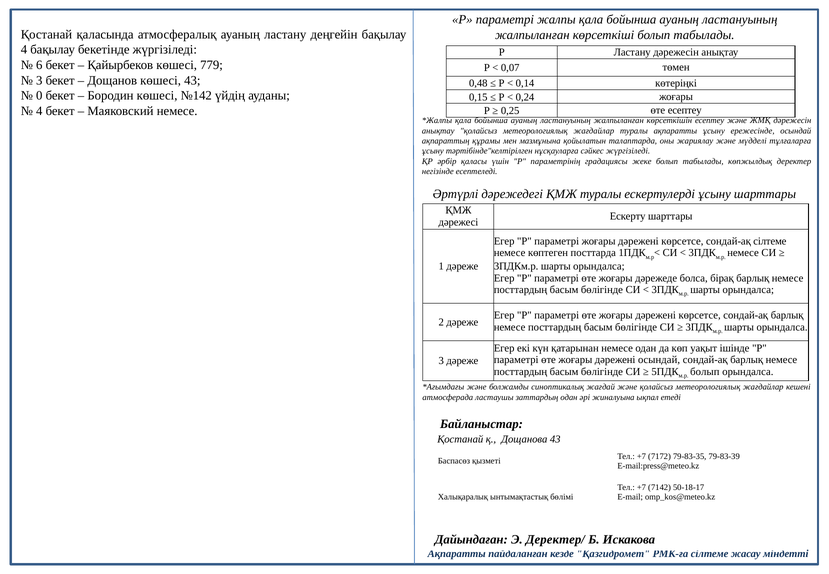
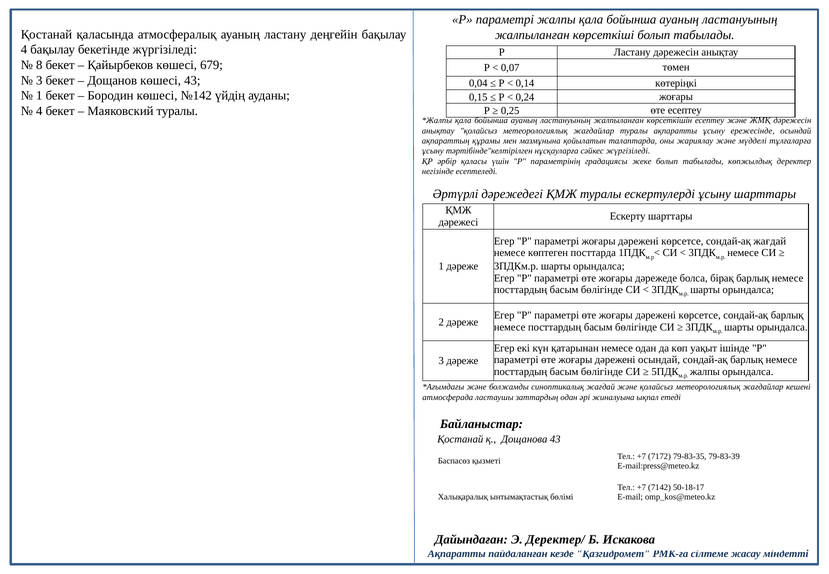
6: 6 -> 8
779: 779 -> 679
0,48: 0,48 -> 0,04
0 at (39, 96): 0 -> 1
Маяковский немесе: немесе -> туралы
сондай-ақ сілтеме: сілтеме -> жағдай
болып at (705, 371): болып -> жалпы
